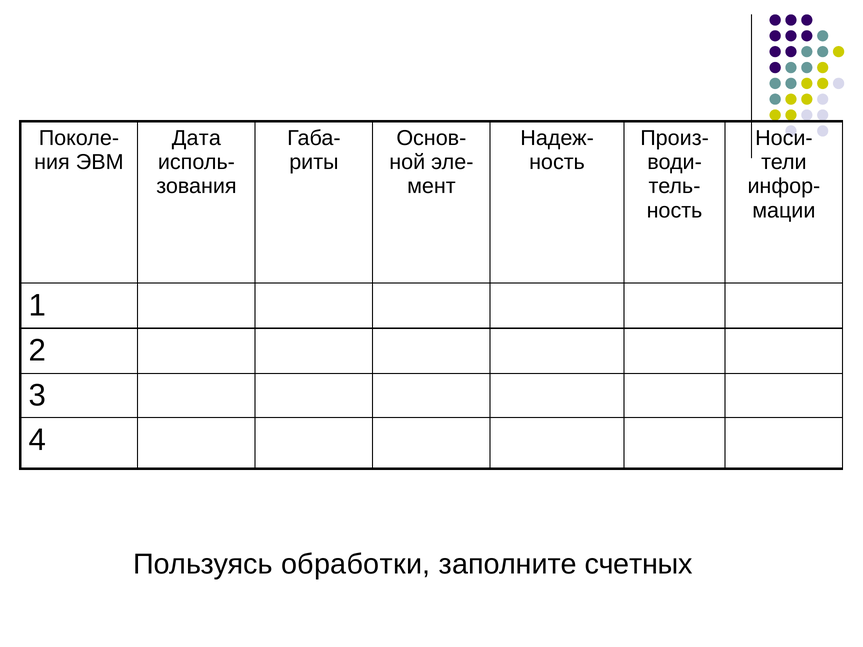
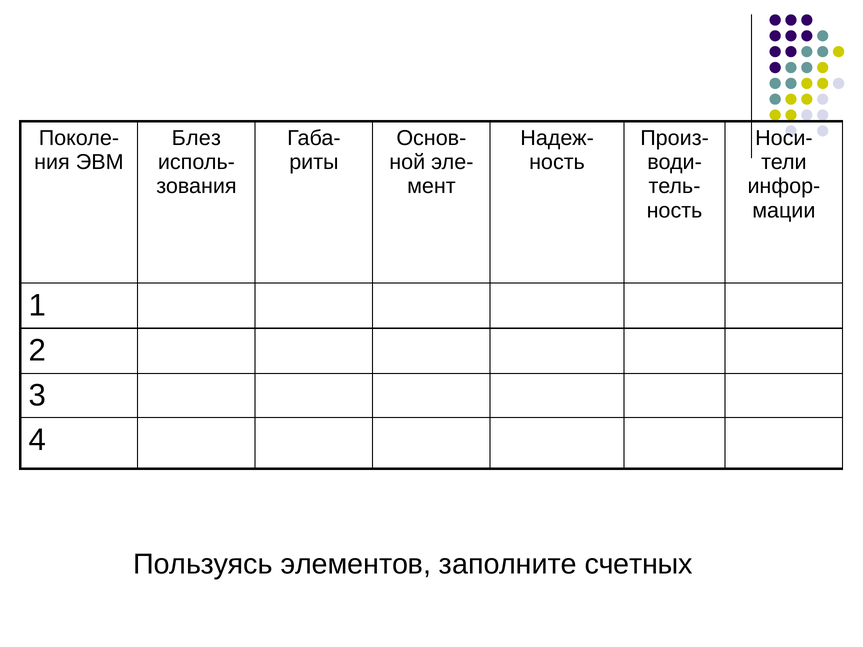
Дата: Дата -> Блез
обработки: обработки -> элементов
